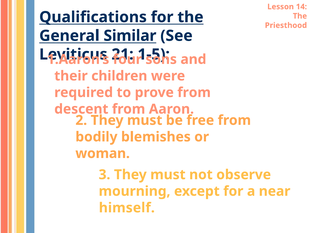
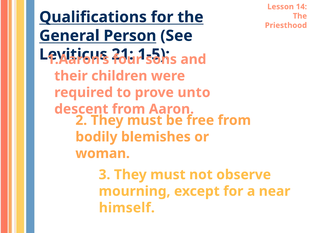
Similar: Similar -> Person
prove from: from -> unto
